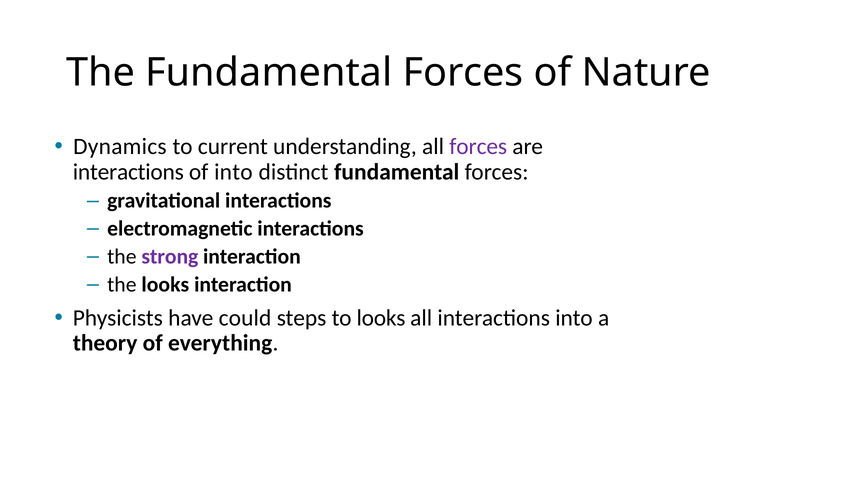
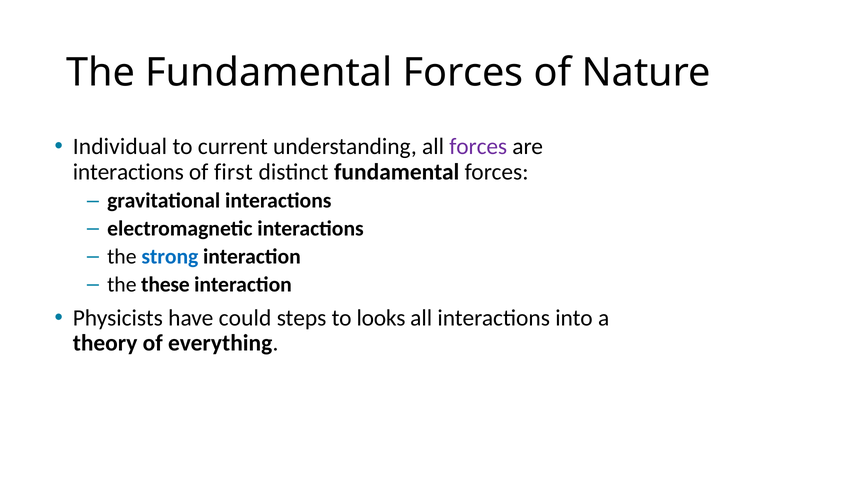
Dynamics: Dynamics -> Individual
of into: into -> first
strong colour: purple -> blue
the looks: looks -> these
